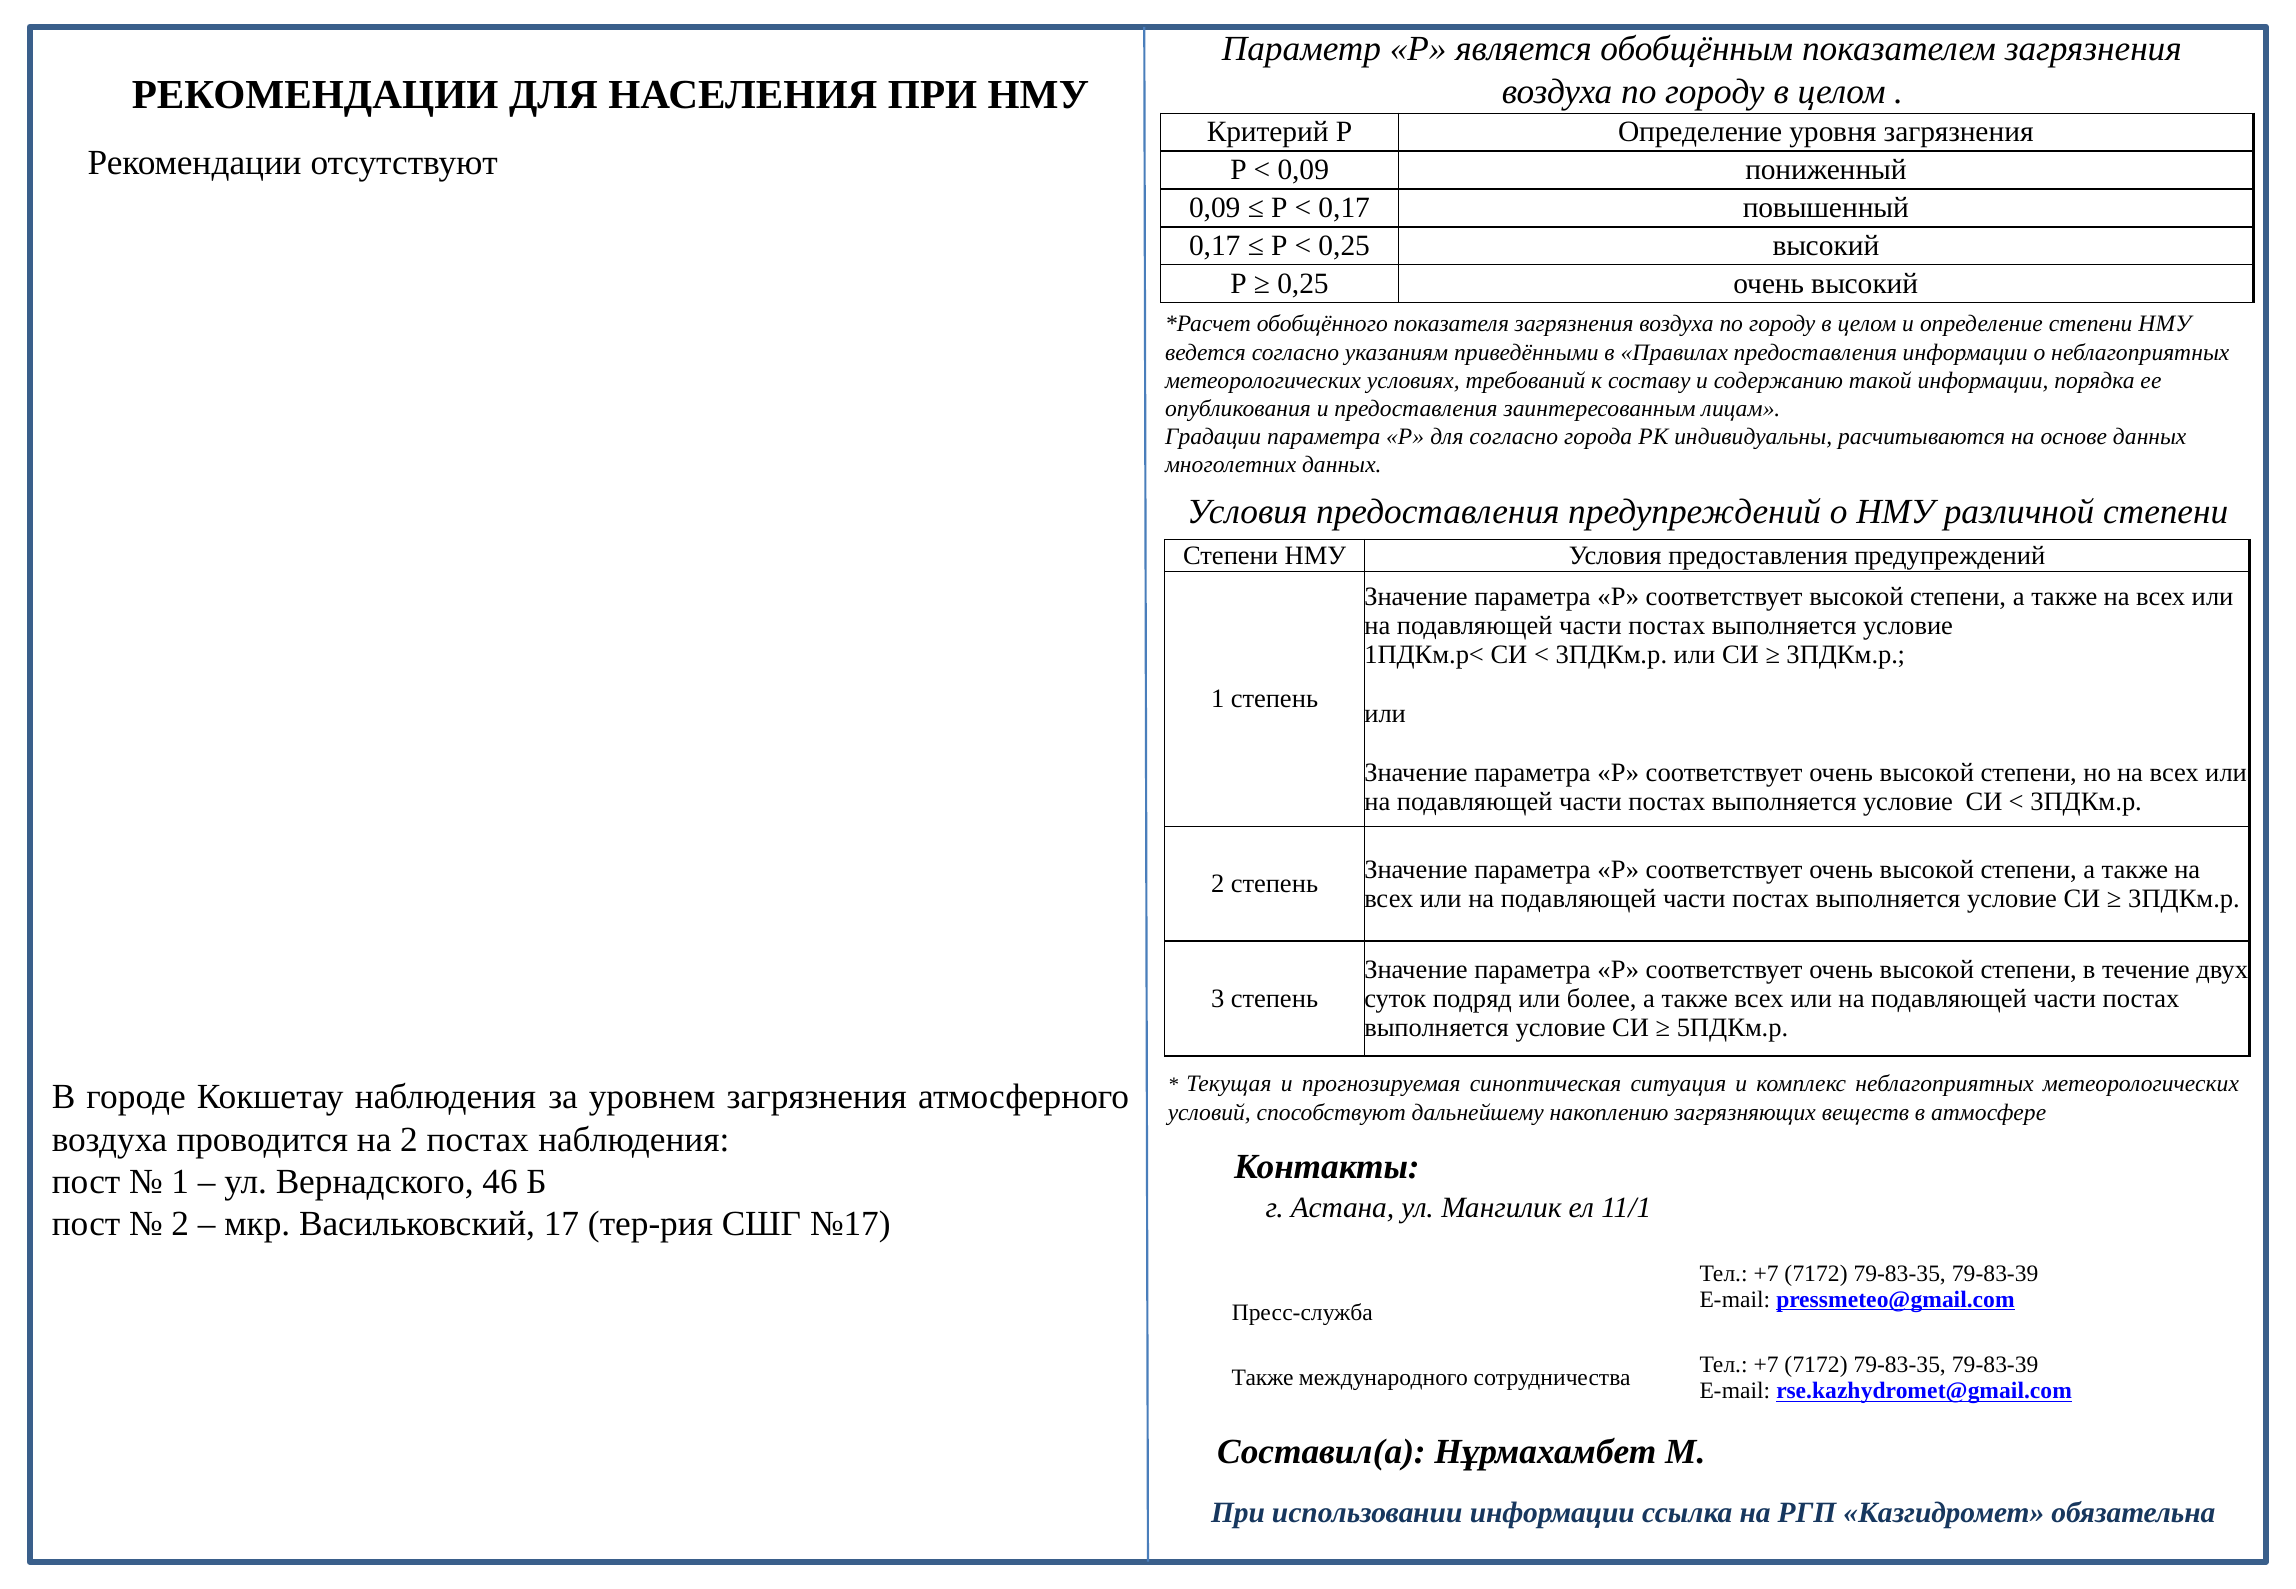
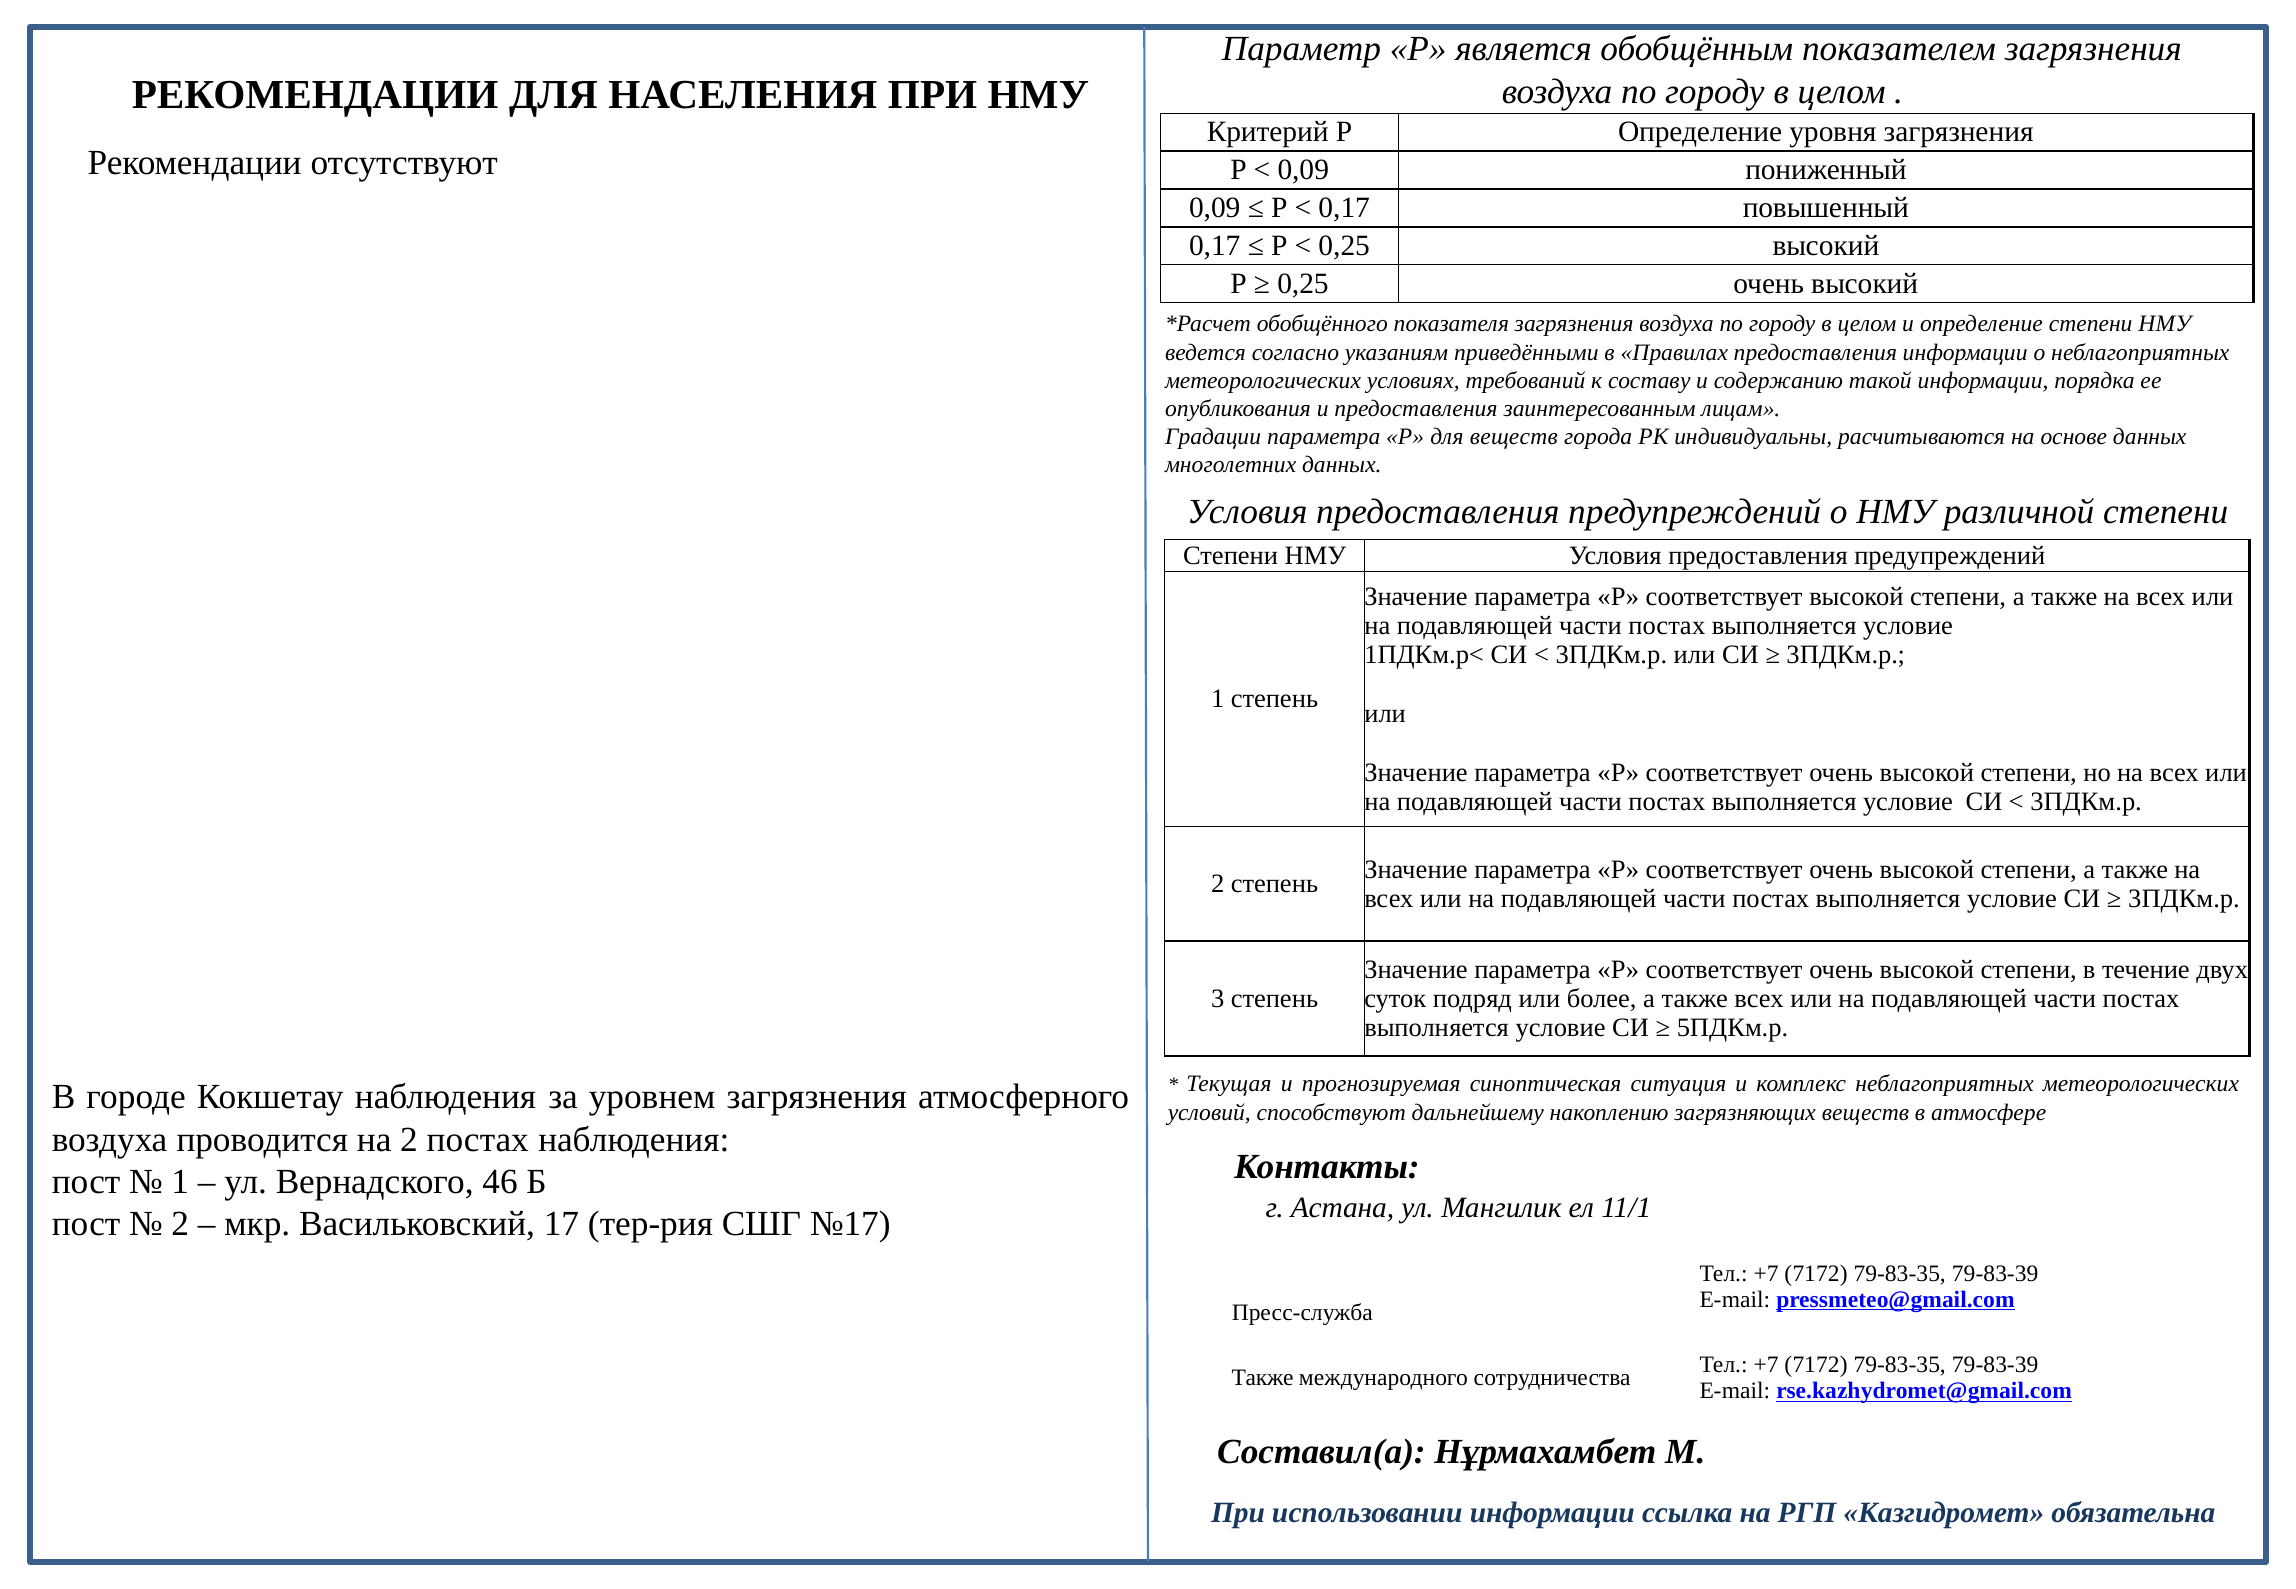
для согласно: согласно -> веществ
